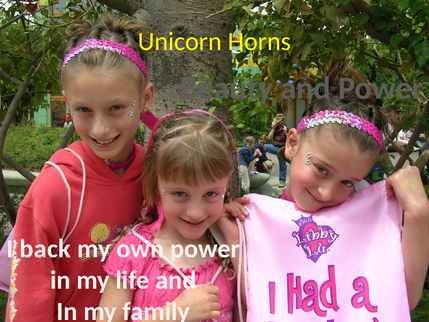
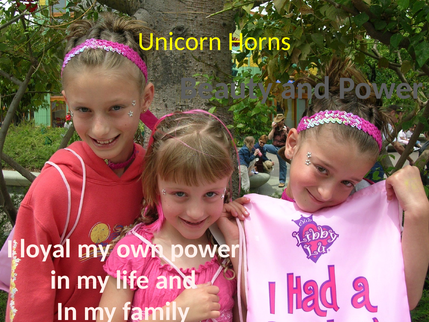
back: back -> loyal
